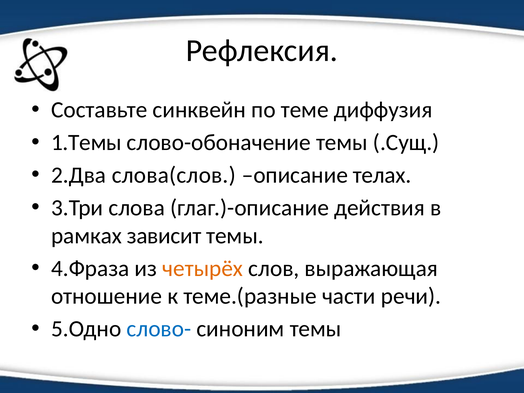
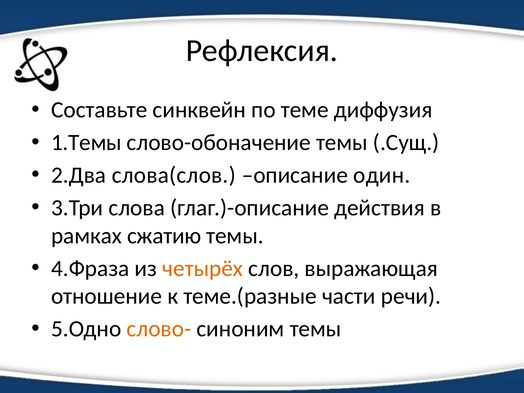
телах: телах -> один
зависит: зависит -> сжатию
слово- colour: blue -> orange
